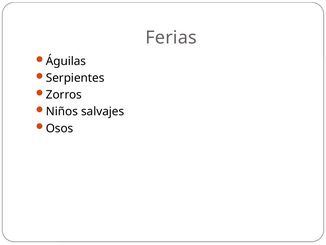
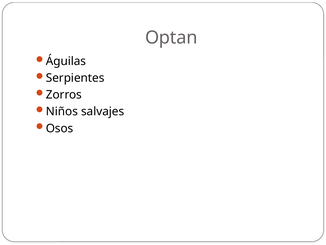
Ferias: Ferias -> Optan
